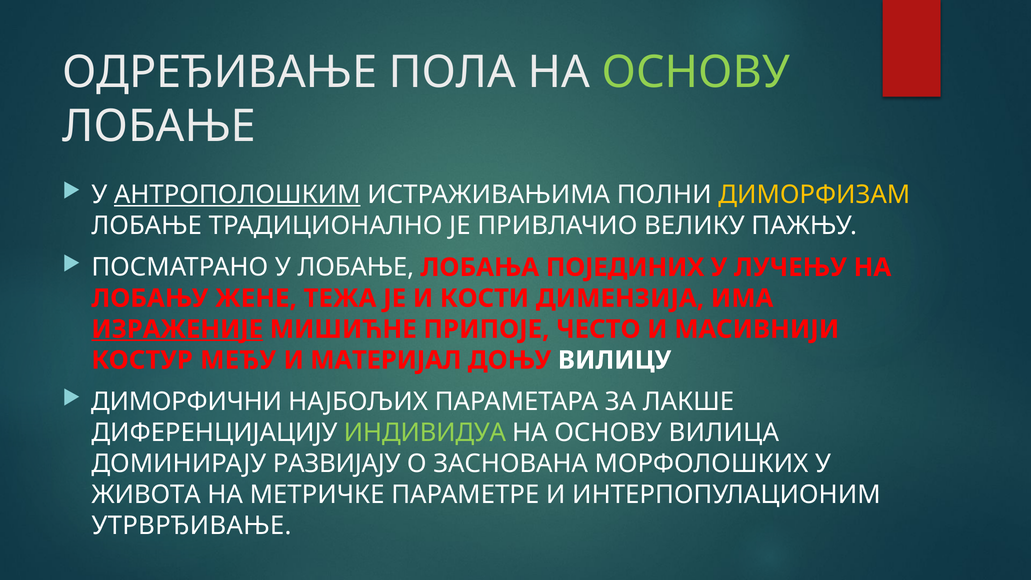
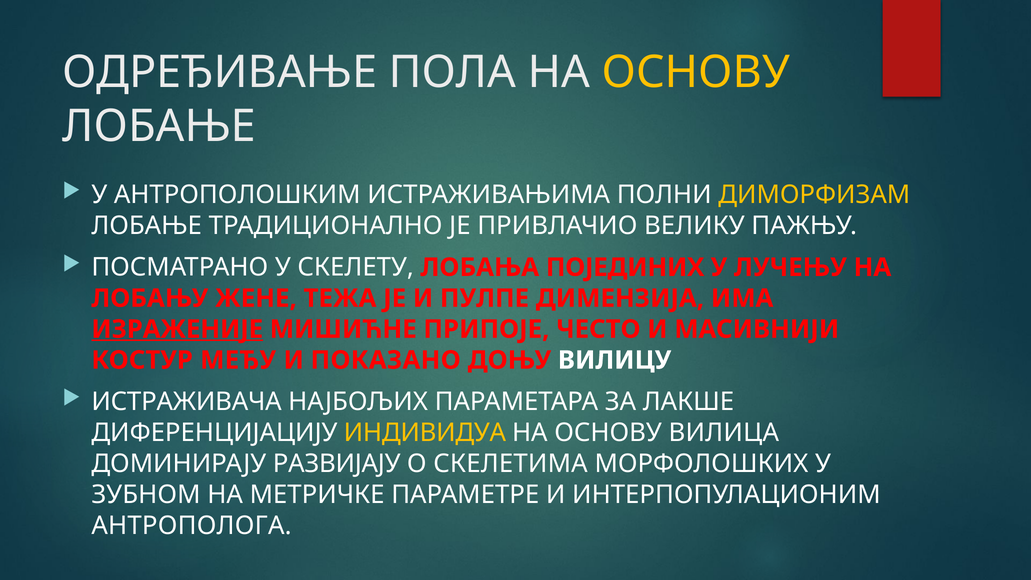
ОСНОВУ at (696, 72) colour: light green -> yellow
АНТРОПОЛОШКИМ underline: present -> none
У ЛОБАЊЕ: ЛОБАЊЕ -> СКЕЛЕТУ
КОСТИ: КОСТИ -> ПУЛПЕ
МАТЕРИЈАЛ: МАТЕРИЈАЛ -> ПОКАЗАНО
ДИМОРФИЧНИ: ДИМОРФИЧНИ -> ИСТРАЖИВАЧА
ИНДИВИДУА colour: light green -> yellow
ЗАСНОВАНА: ЗАСНОВАНА -> СКЕЛЕТИМА
ЖИВОТА: ЖИВОТА -> ЗУБНОМ
УТРВРЂИВАЊЕ: УТРВРЂИВАЊЕ -> АНТРОПОЛОГА
